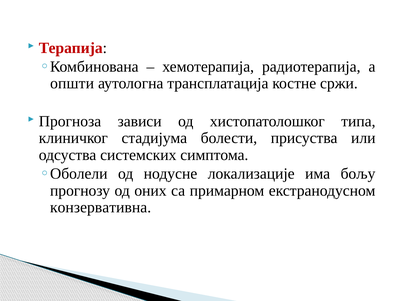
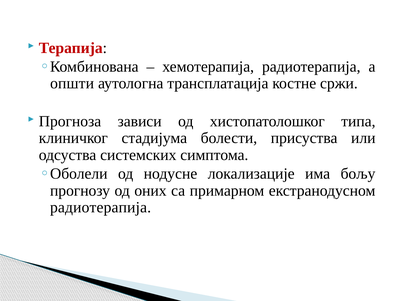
конзервативна at (101, 207): конзервативна -> радиотерапија
